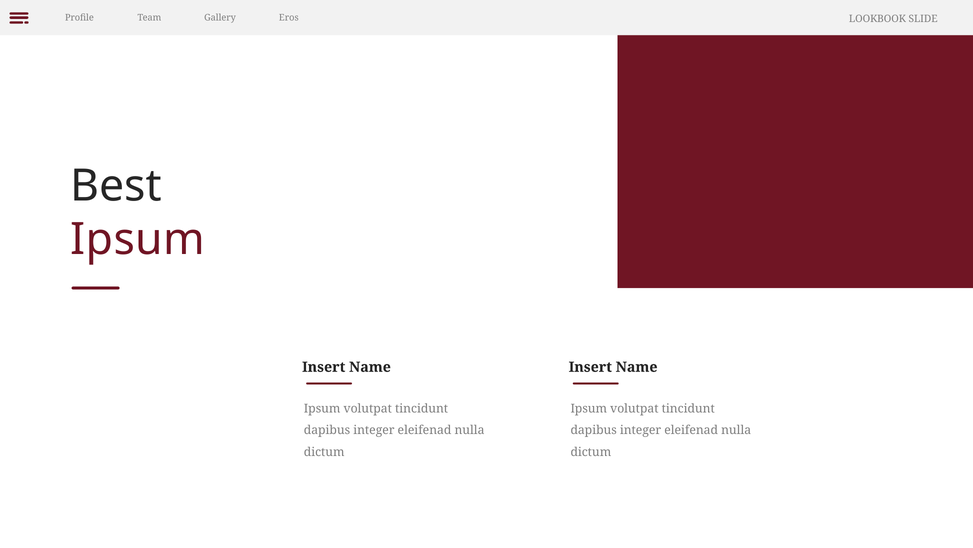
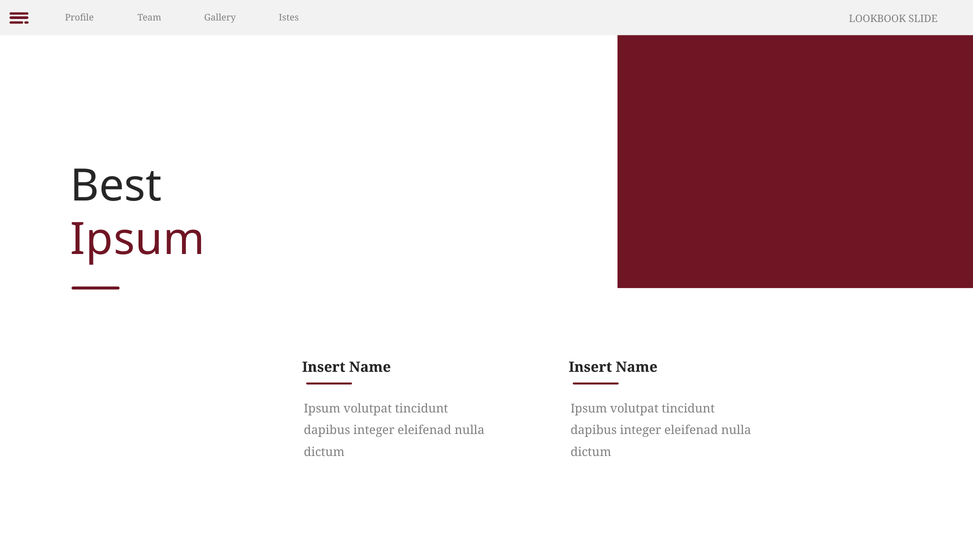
Eros: Eros -> Istes
